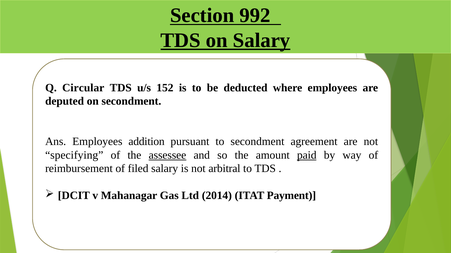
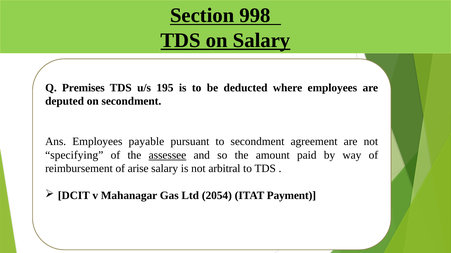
992: 992 -> 998
Circular: Circular -> Premises
152: 152 -> 195
addition: addition -> payable
paid underline: present -> none
filed: filed -> arise
2014: 2014 -> 2054
